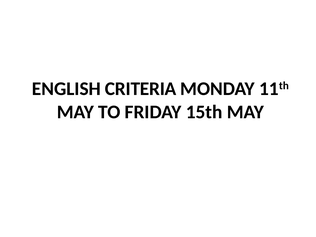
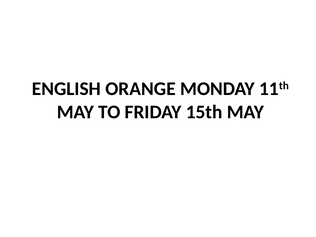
CRITERIA: CRITERIA -> ORANGE
